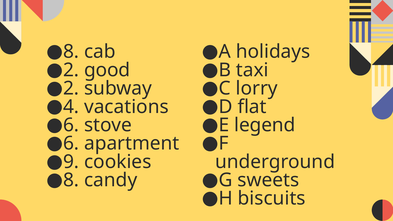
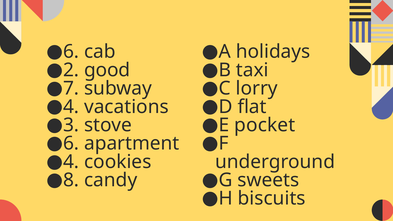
8 at (71, 52): 8 -> 6
2 at (71, 88): 2 -> 7
6 at (71, 125): 6 -> 3
legend: legend -> pocket
9 at (71, 162): 9 -> 4
